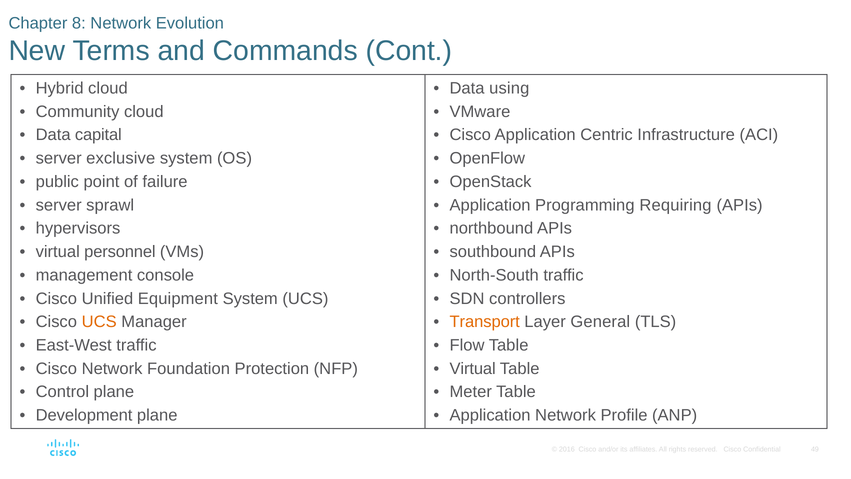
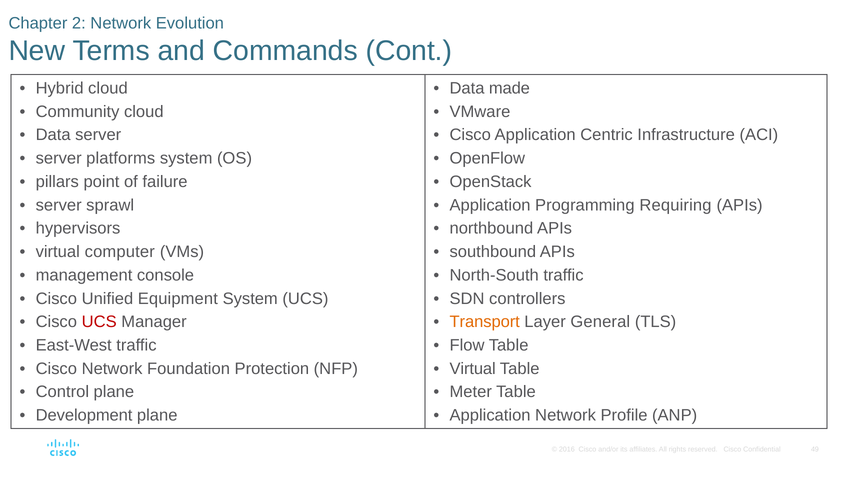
8: 8 -> 2
using: using -> made
Data capital: capital -> server
exclusive: exclusive -> platforms
public: public -> pillars
personnel: personnel -> computer
UCS at (99, 322) colour: orange -> red
